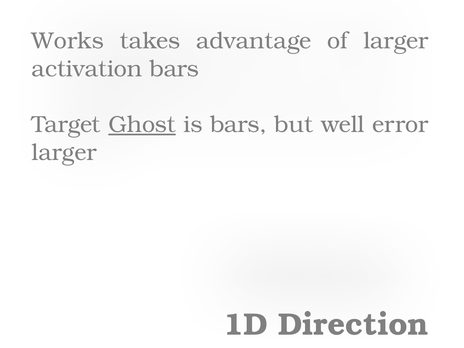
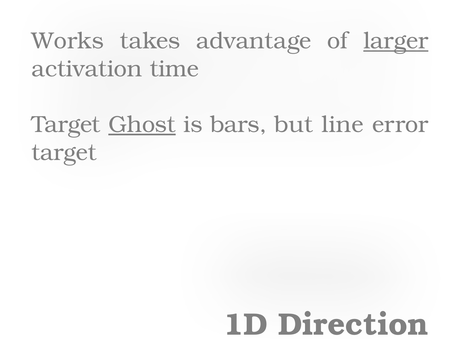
larger at (396, 41) underline: none -> present
activation bars: bars -> time
well: well -> line
larger at (64, 152): larger -> target
